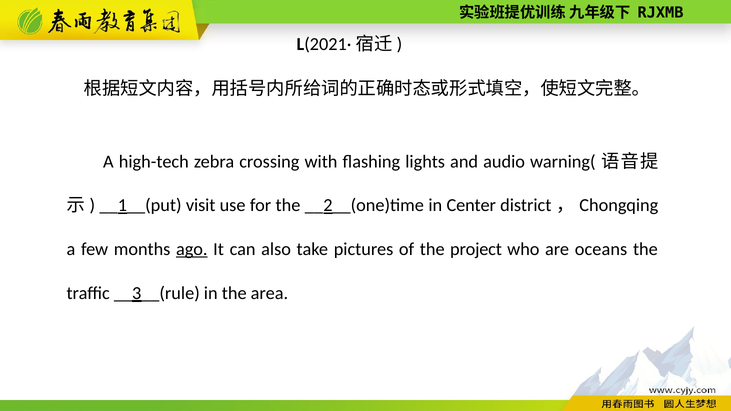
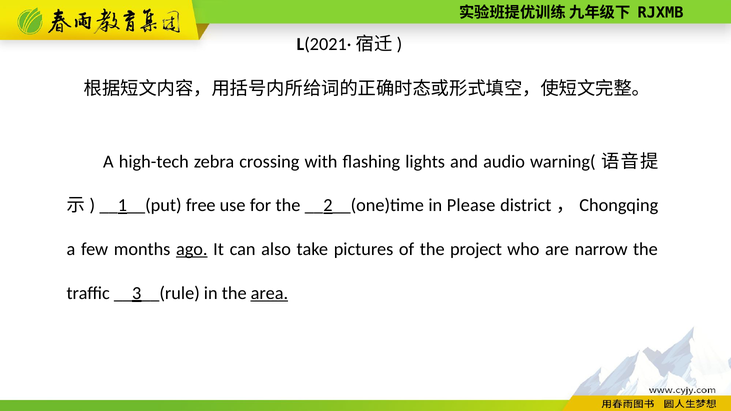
visit: visit -> free
Center: Center -> Please
oceans: oceans -> narrow
area underline: none -> present
